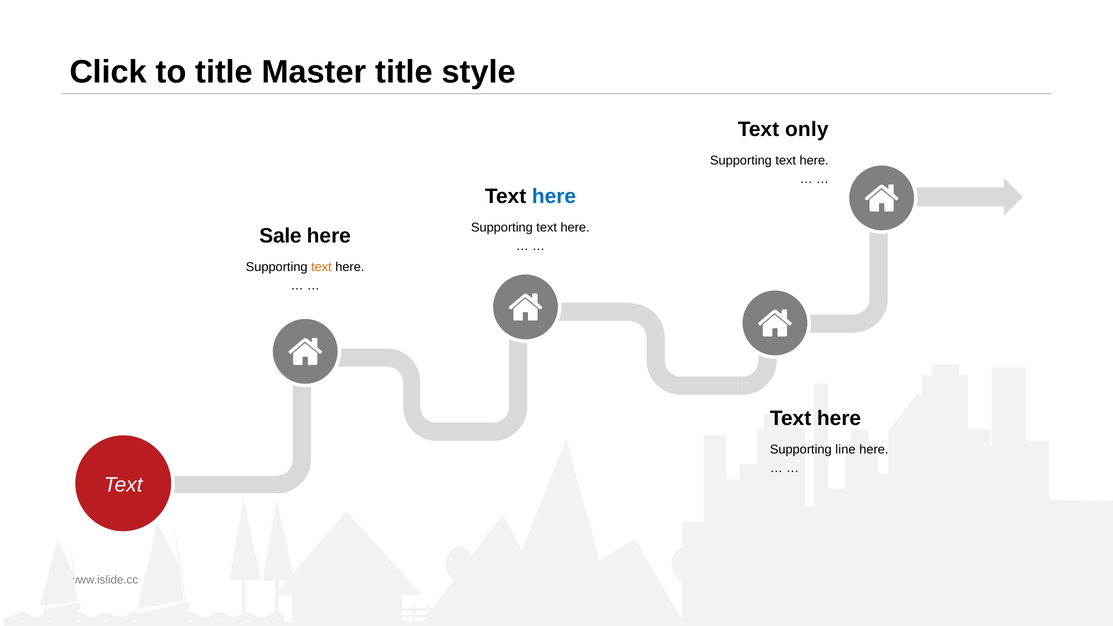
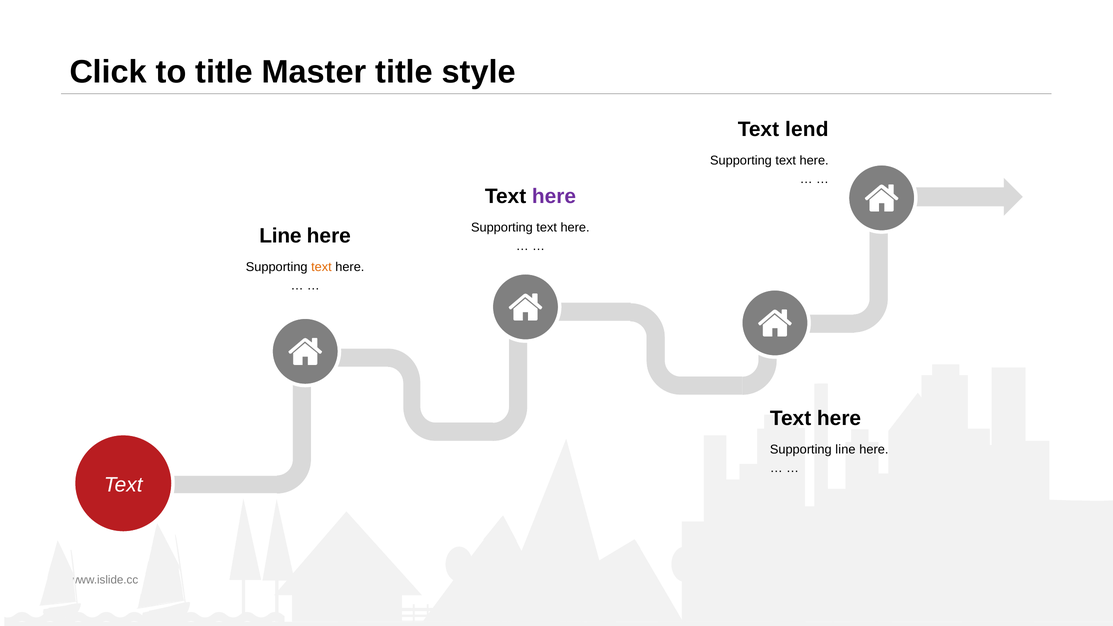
only: only -> lend
here at (554, 196) colour: blue -> purple
Sale at (280, 236): Sale -> Line
